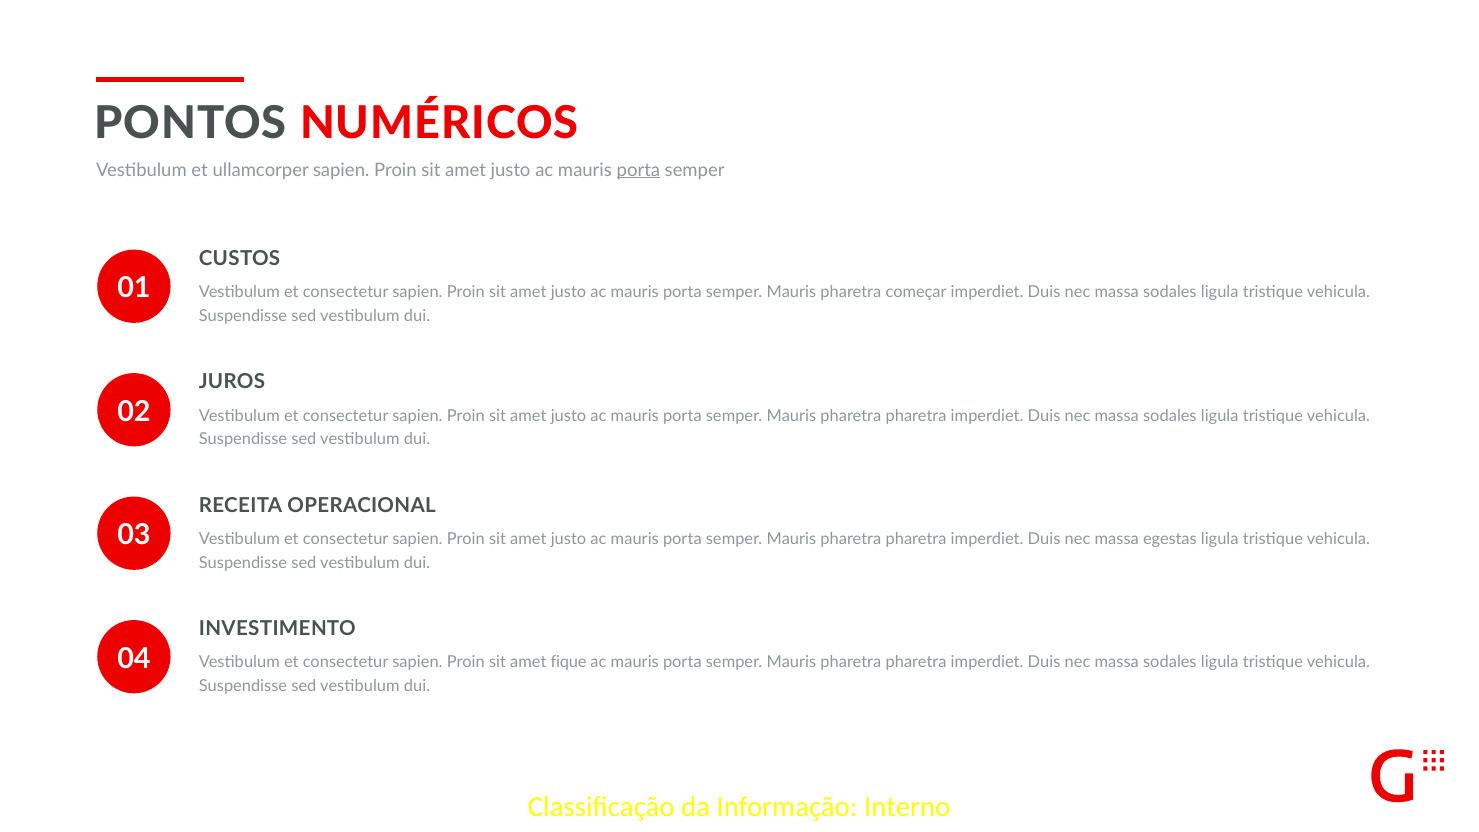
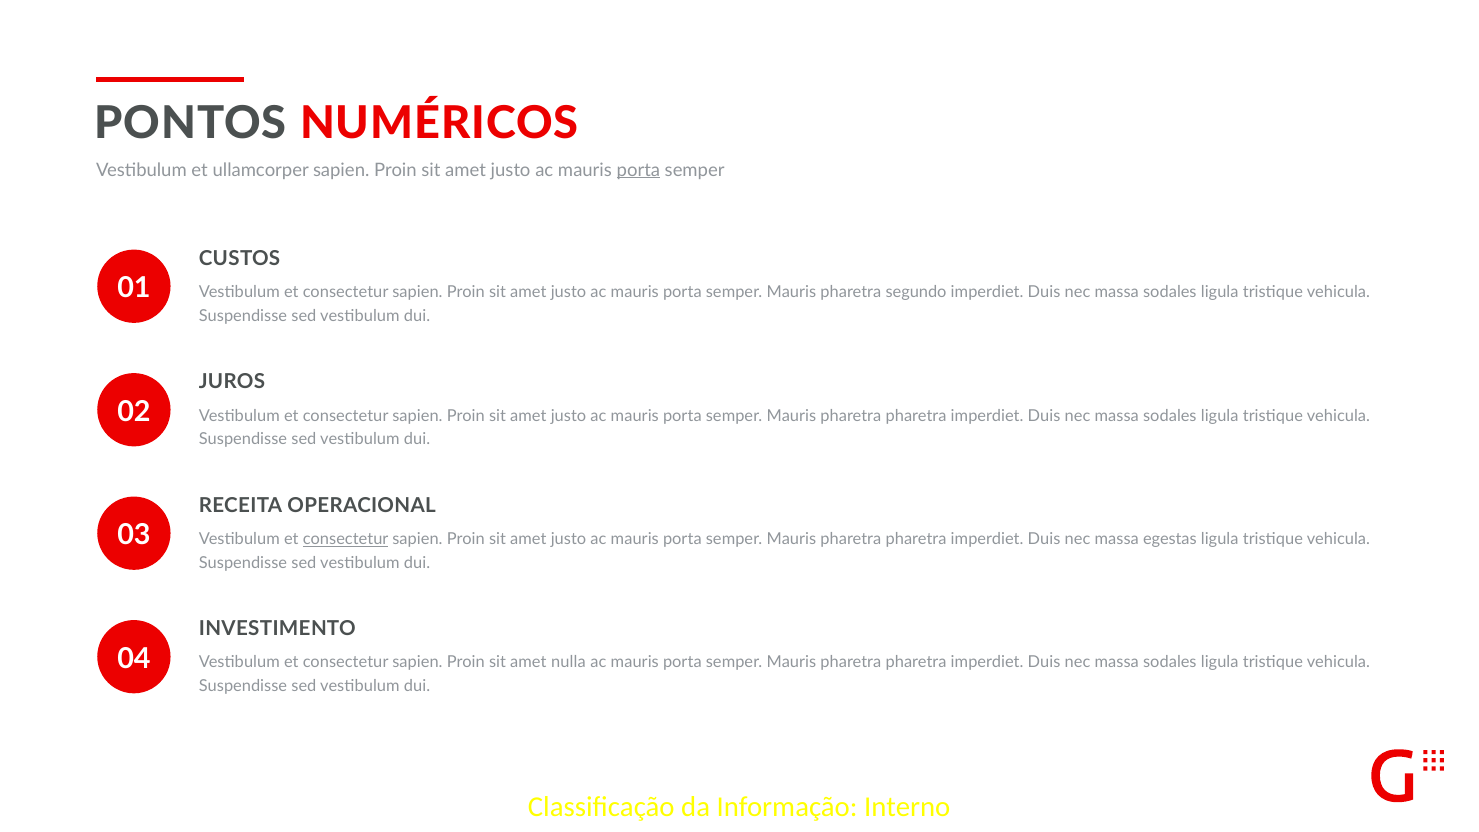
começar: começar -> segundo
consectetur at (346, 539) underline: none -> present
fique: fique -> nulla
